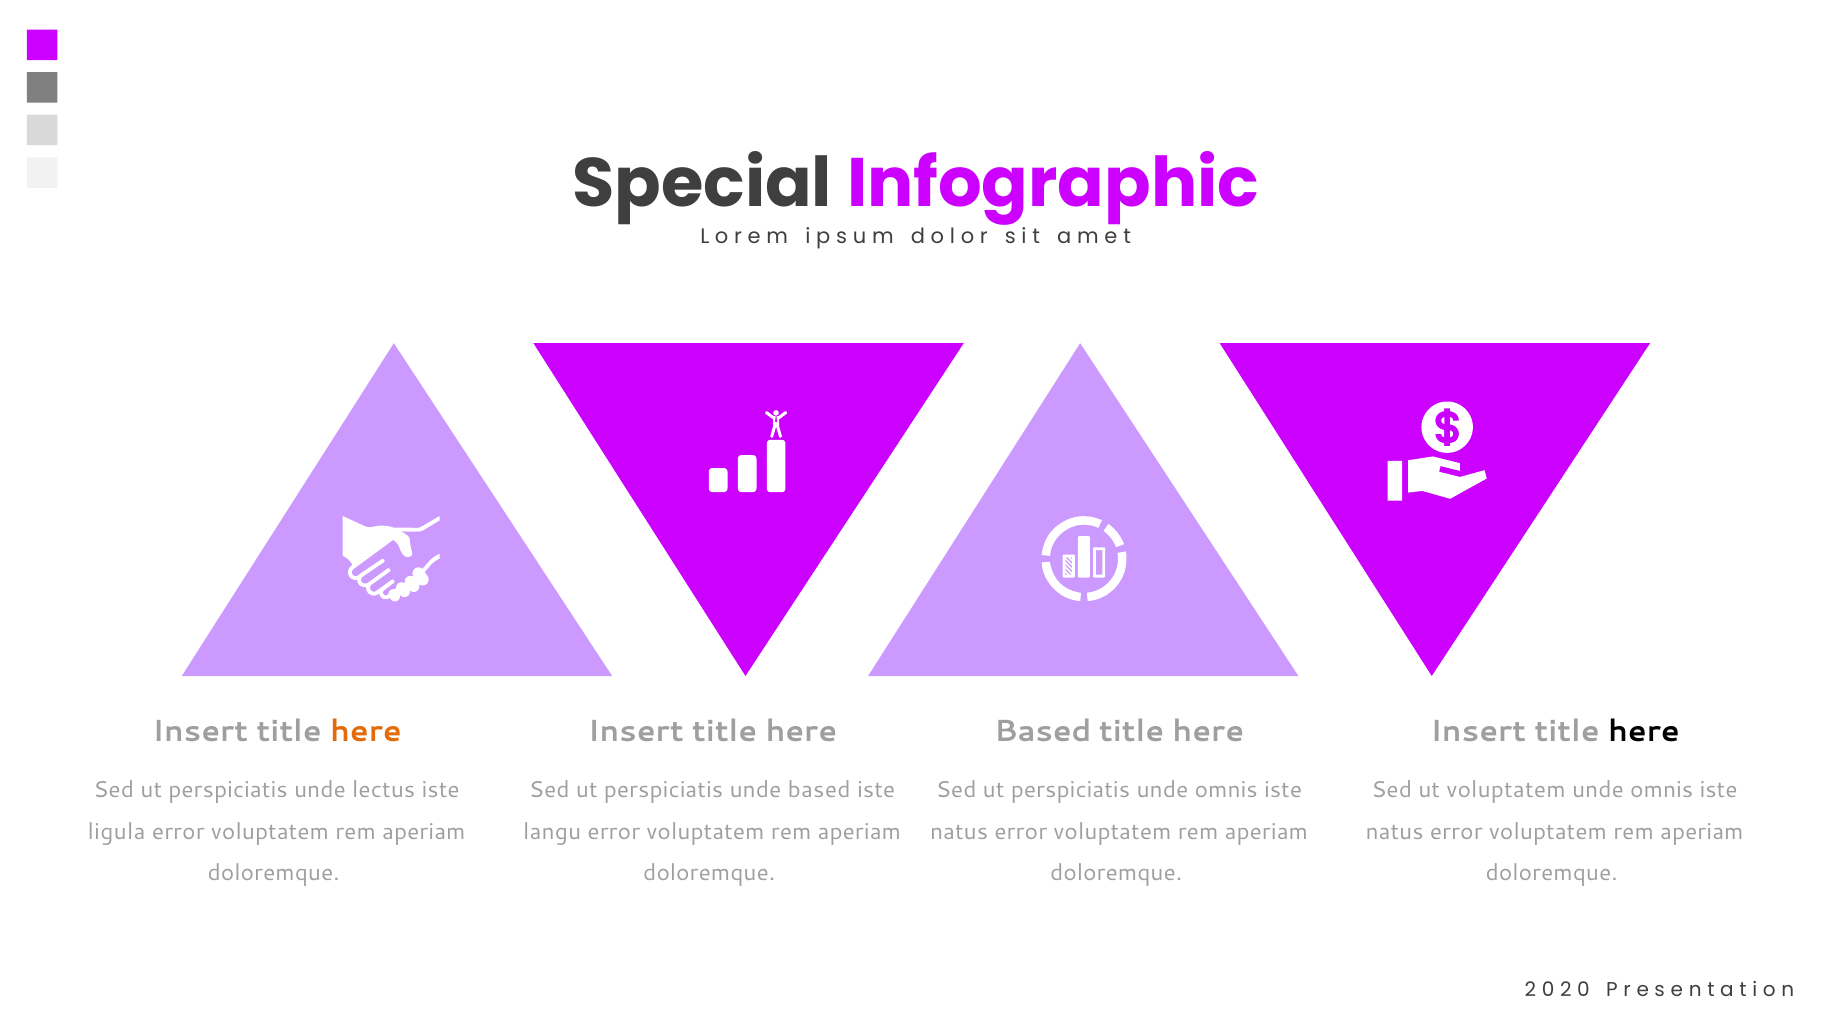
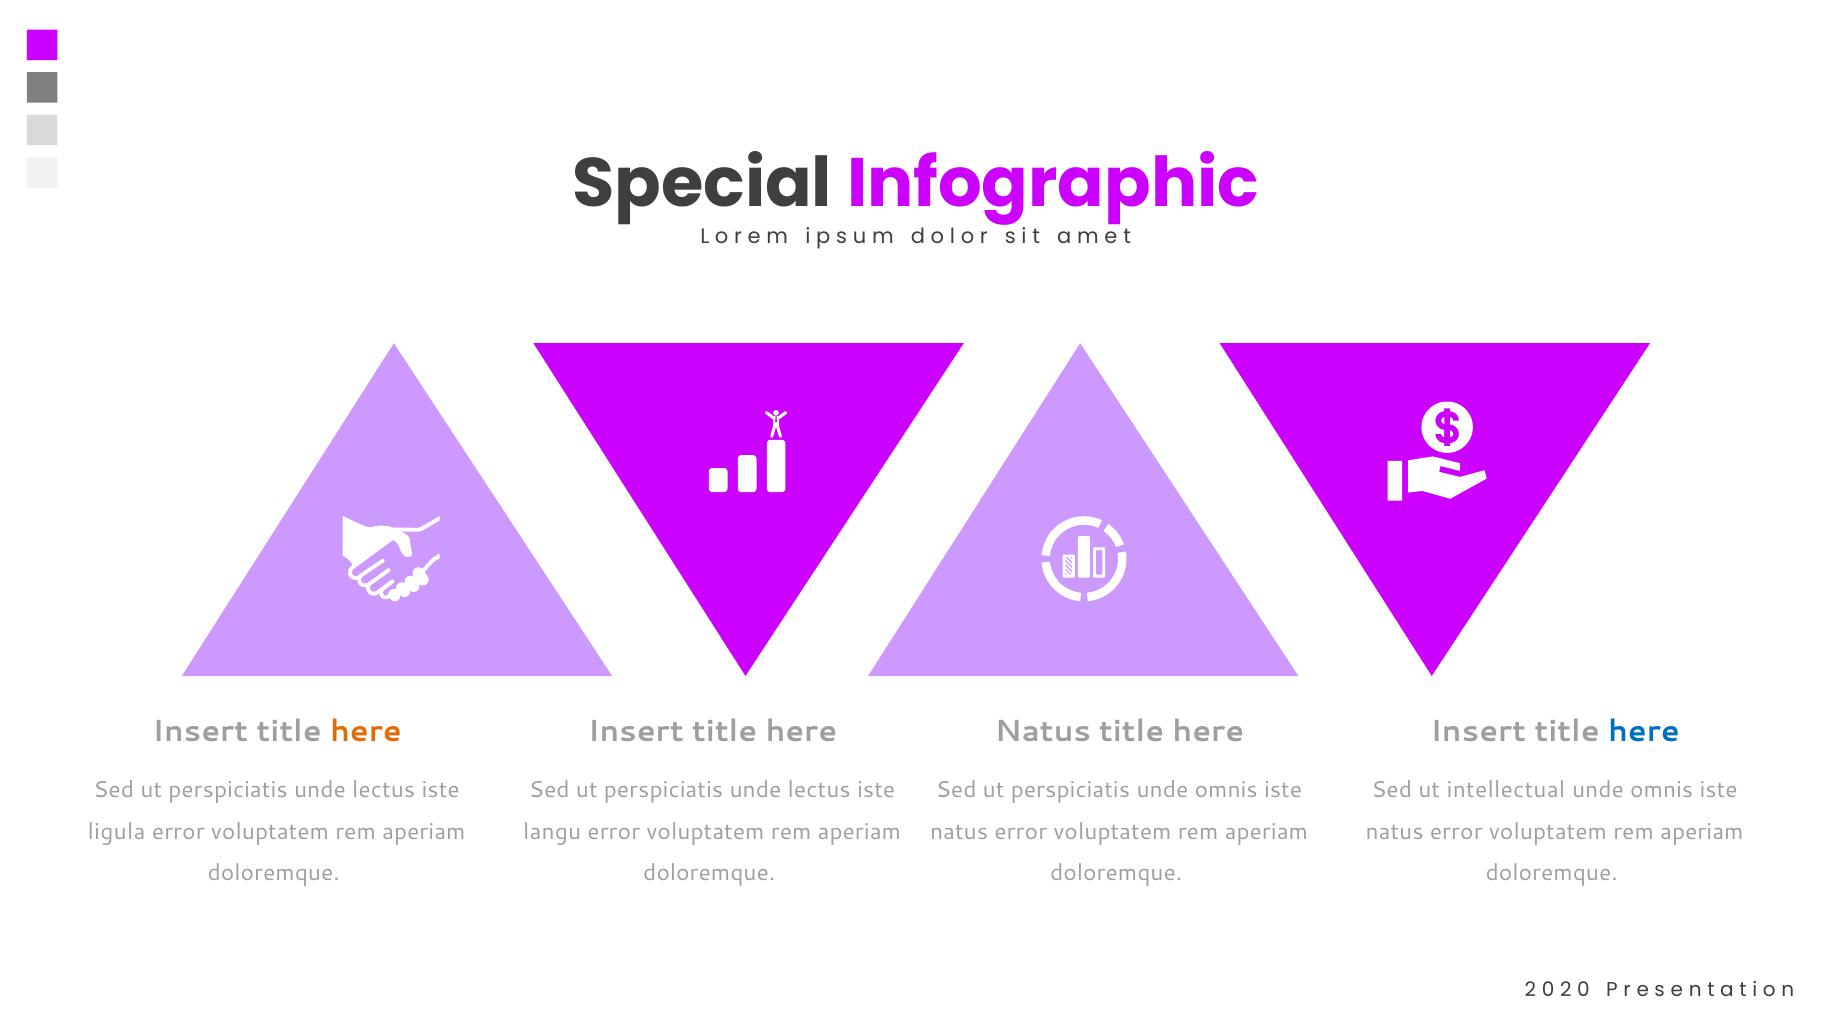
Based at (1043, 731): Based -> Natus
here at (1644, 731) colour: black -> blue
based at (819, 791): based -> lectus
ut voluptatem: voluptatem -> intellectual
